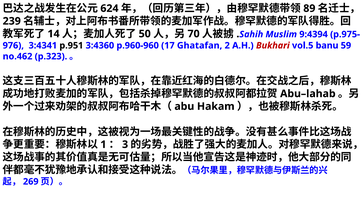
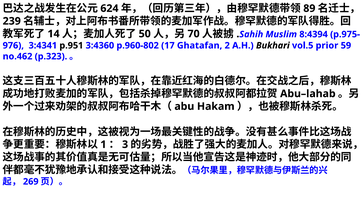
9:4394: 9:4394 -> 8:4394
p.960-960: p.960-960 -> p.960-802
Bukhari colour: red -> black
banu: banu -> prior
